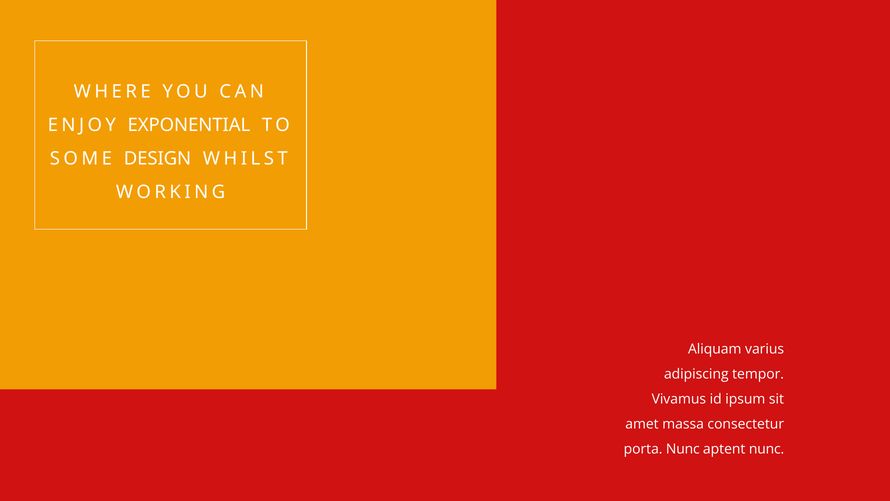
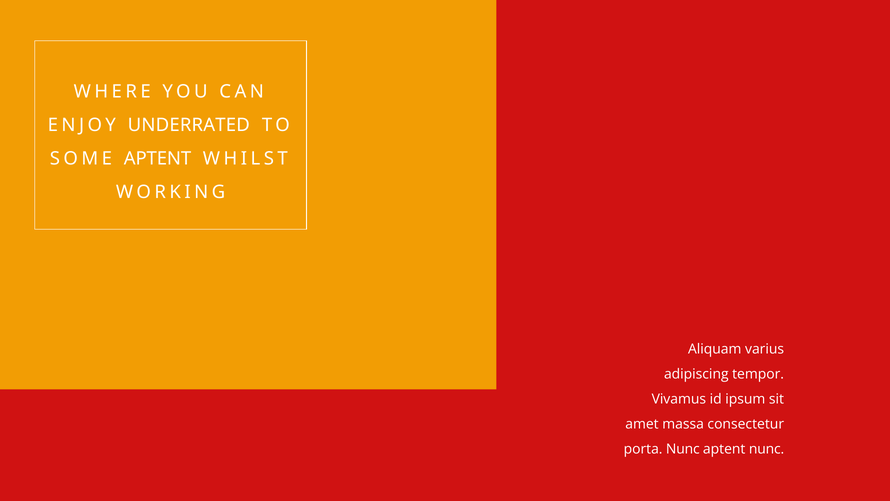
EXPONENTIAL: EXPONENTIAL -> UNDERRATED
SOME DESIGN: DESIGN -> APTENT
